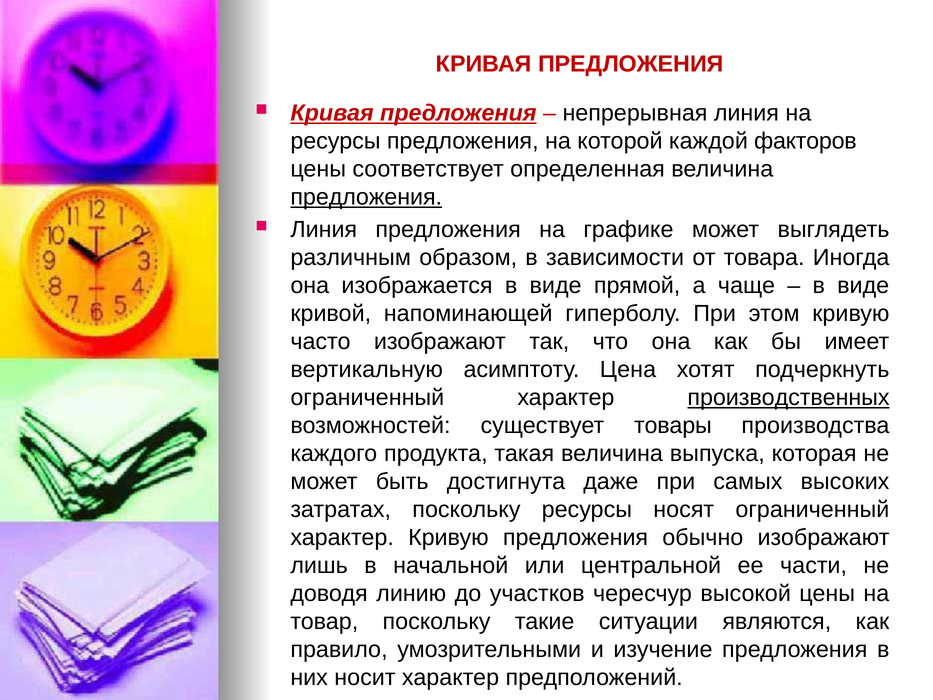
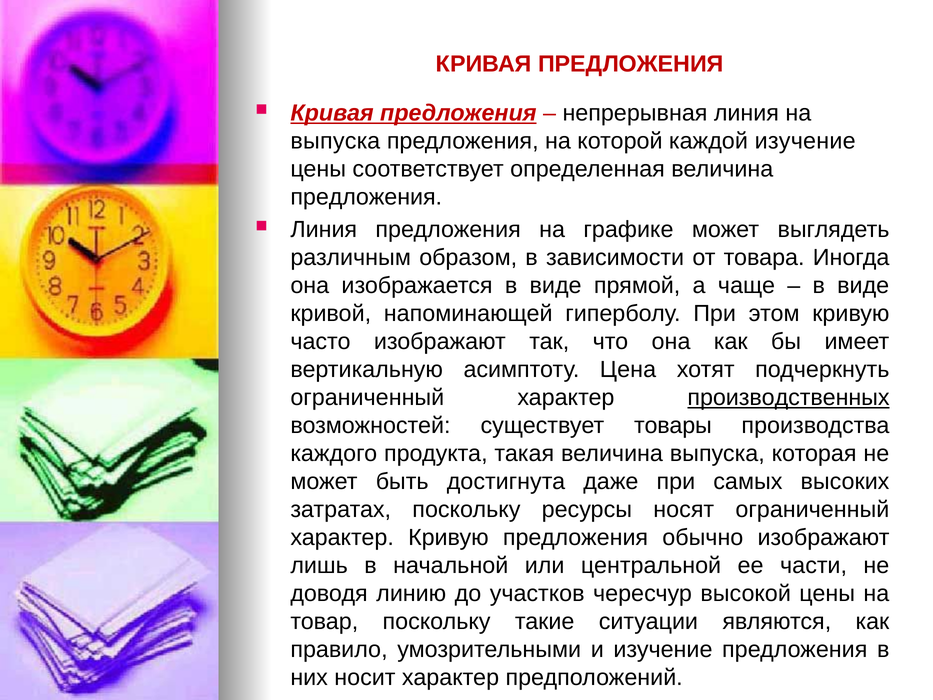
ресурсы at (335, 141): ресурсы -> выпуска
каждой факторов: факторов -> изучение
предложения at (366, 197) underline: present -> none
